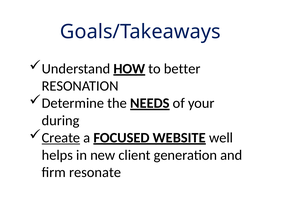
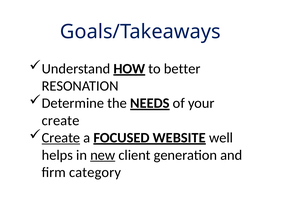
during at (61, 120): during -> create
new underline: none -> present
resonate: resonate -> category
